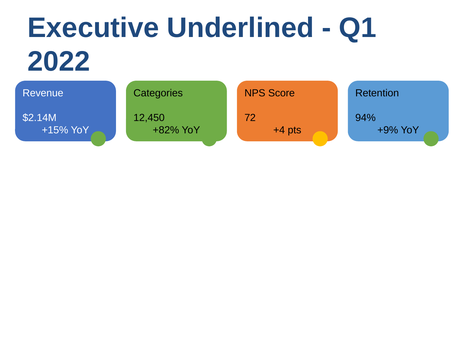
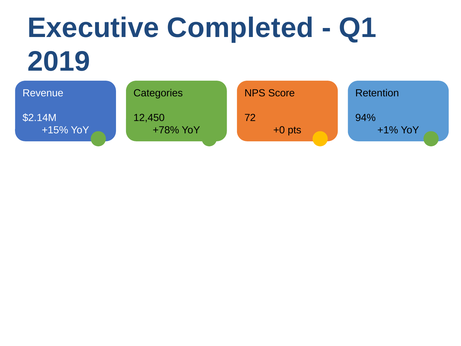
Underlined: Underlined -> Completed
2022: 2022 -> 2019
+82%: +82% -> +78%
+4: +4 -> +0
+9%: +9% -> +1%
